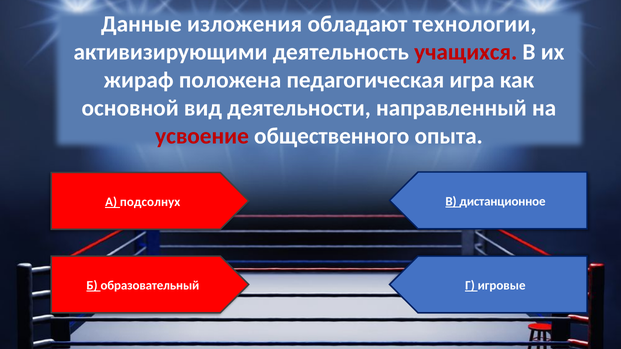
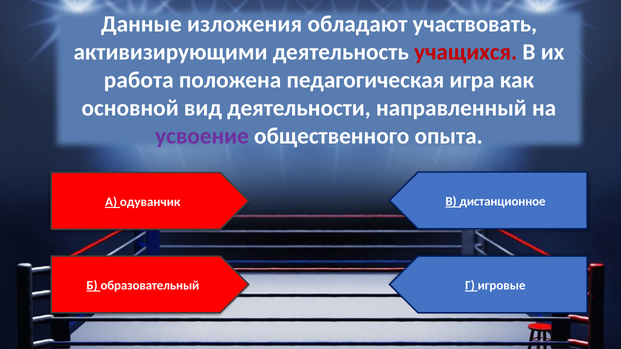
технологии: технологии -> участвовать
жираф: жираф -> работа
усвоение colour: red -> purple
подсолнух: подсолнух -> одуванчик
